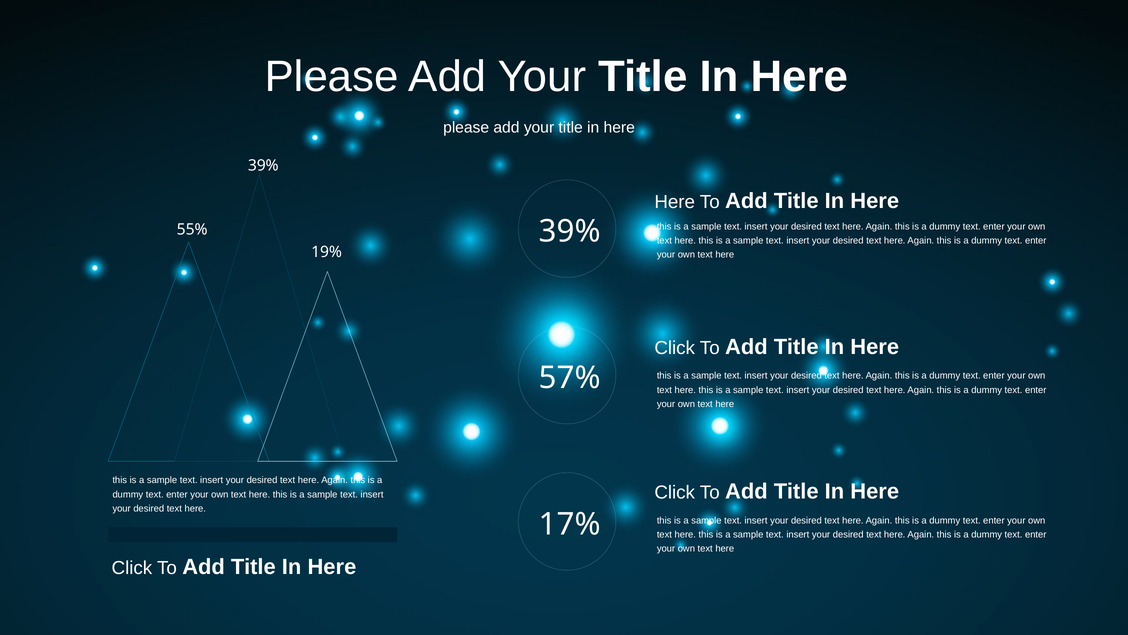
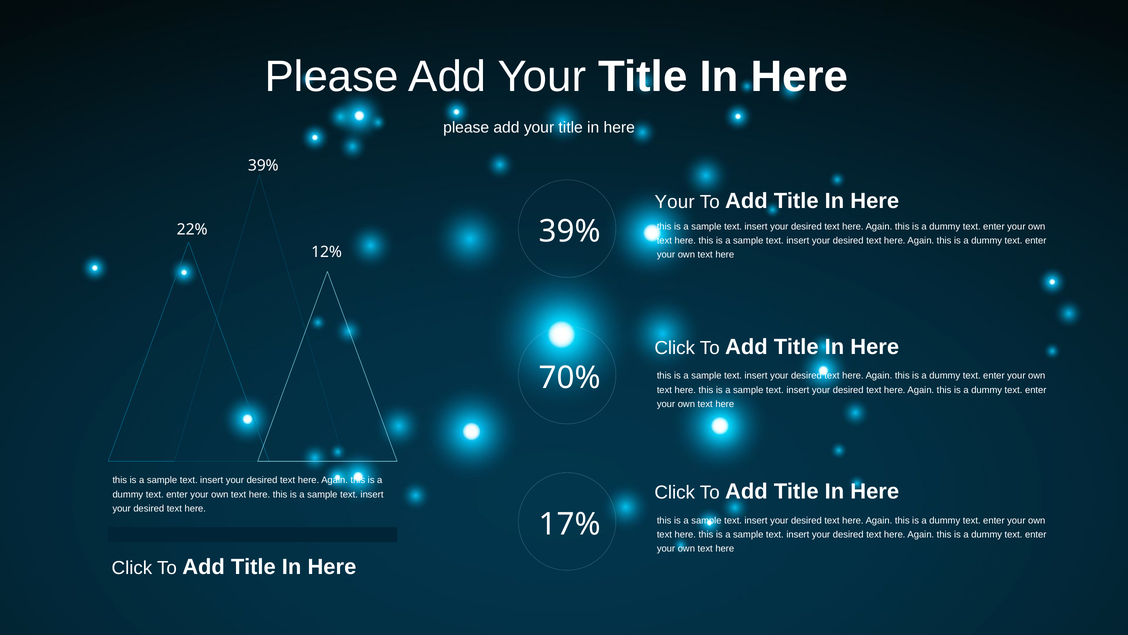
Here at (675, 202): Here -> Your
55%: 55% -> 22%
19%: 19% -> 12%
57%: 57% -> 70%
